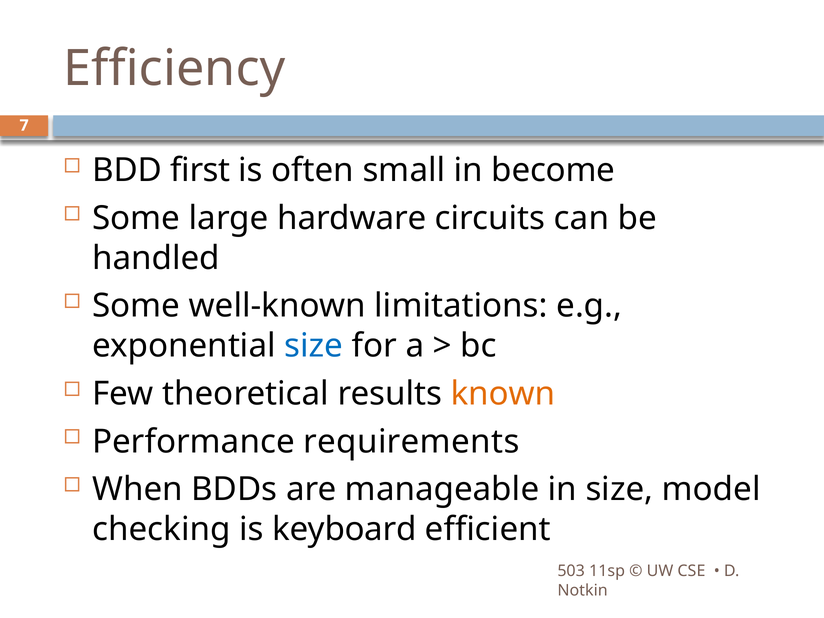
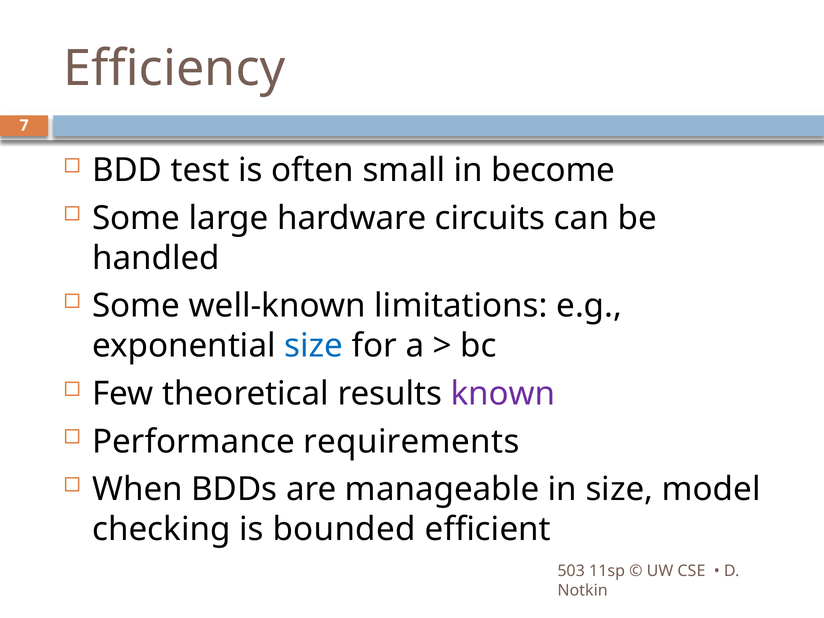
first: first -> test
known colour: orange -> purple
keyboard: keyboard -> bounded
